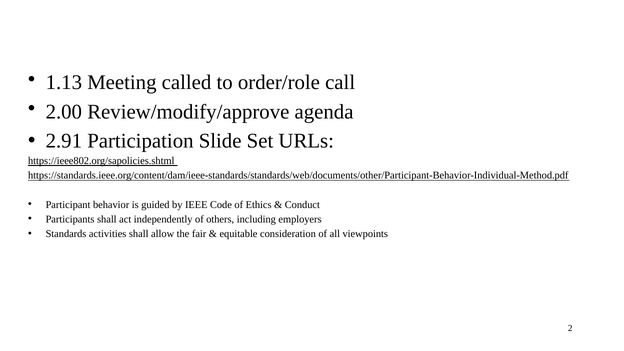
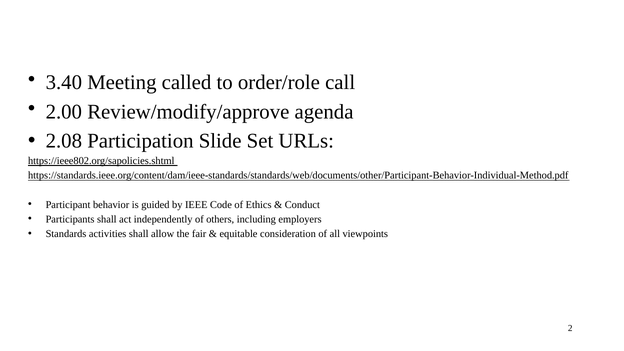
1.13: 1.13 -> 3.40
2.91: 2.91 -> 2.08
